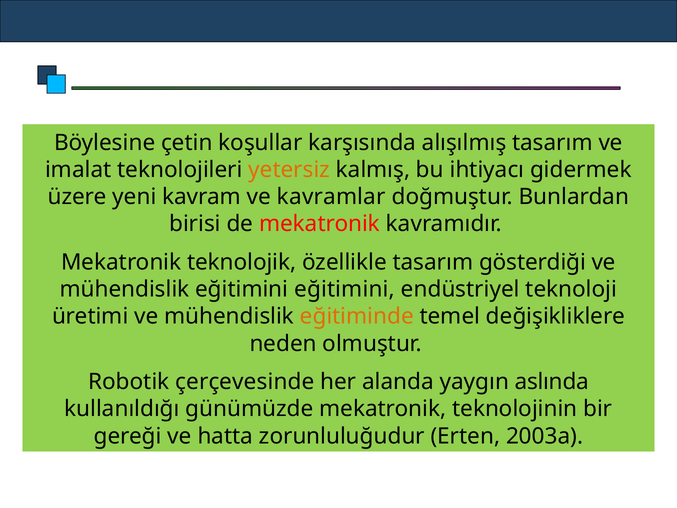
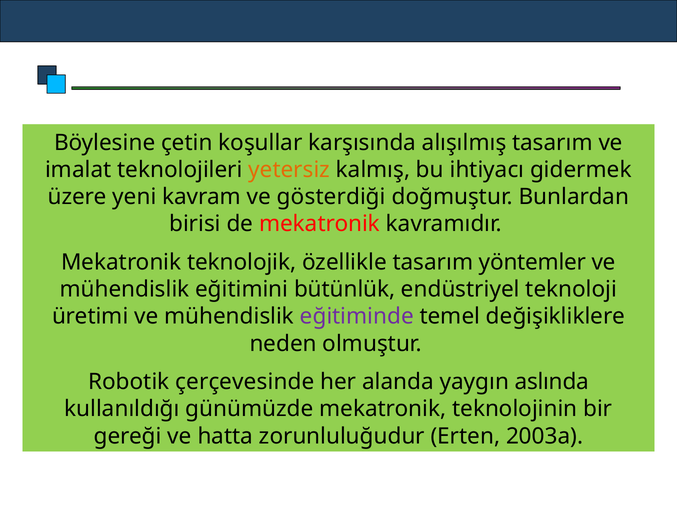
kavramlar: kavramlar -> gösterdiği
gösterdiği: gösterdiği -> yöntemler
eğitimini eğitimini: eğitimini -> bütünlük
eğitiminde colour: orange -> purple
